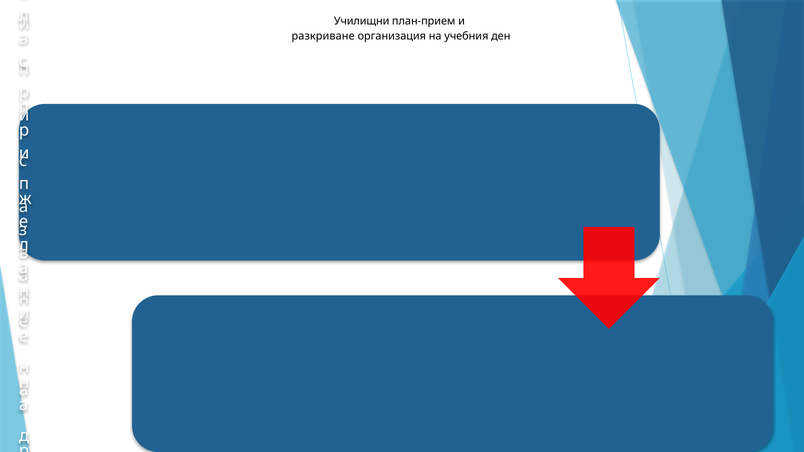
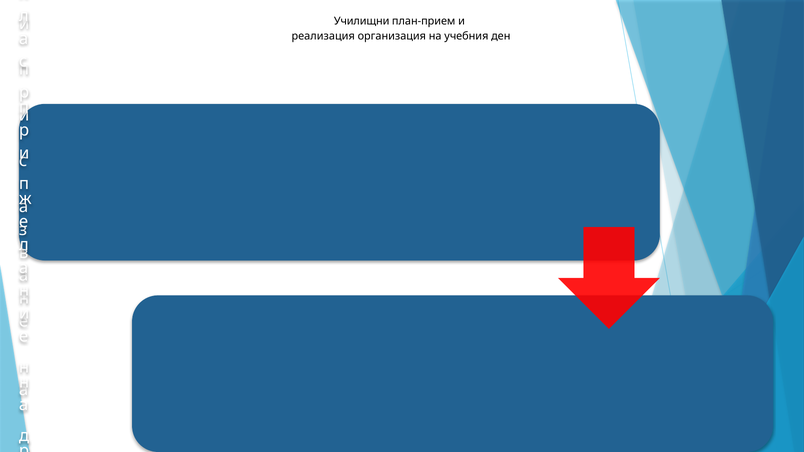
разкриване: разкриване -> реализация
